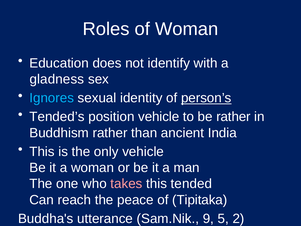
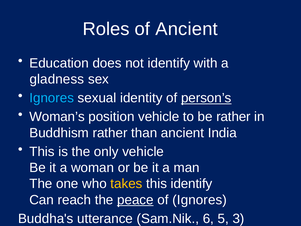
of Woman: Woman -> Ancient
Tended’s: Tended’s -> Woman’s
takes colour: pink -> yellow
this tended: tended -> identify
peace underline: none -> present
of Tipitaka: Tipitaka -> Ignores
9: 9 -> 6
2: 2 -> 3
